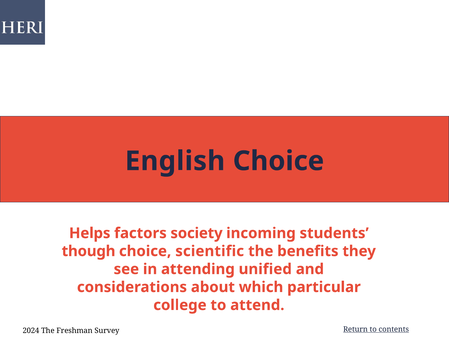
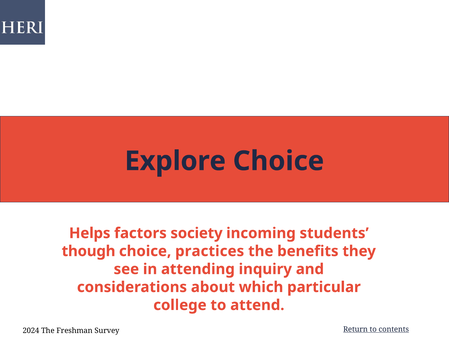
English: English -> Explore
scientific: scientific -> practices
unified: unified -> inquiry
